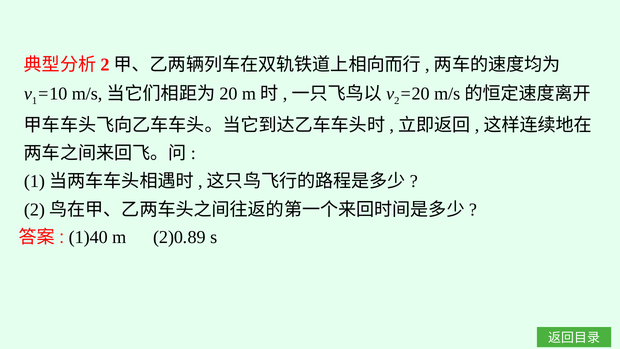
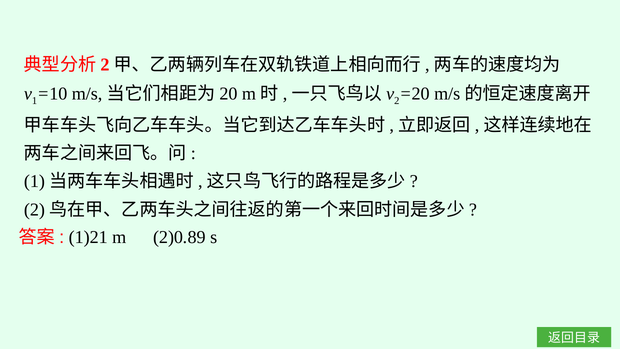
1)40: 1)40 -> 1)21
